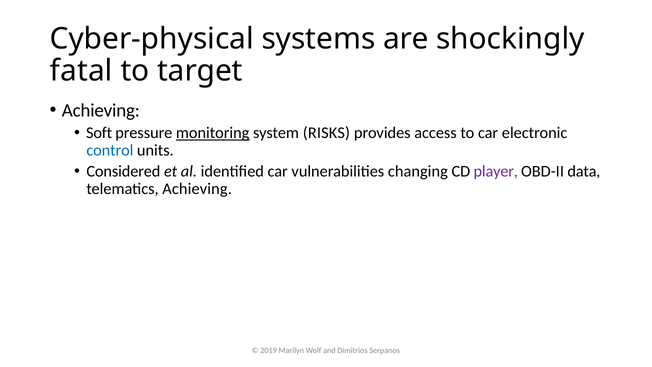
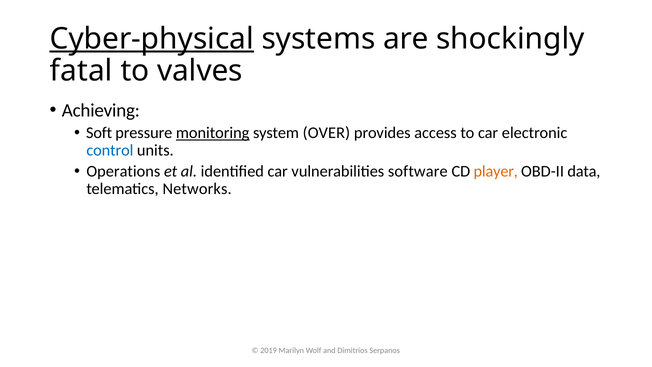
Cyber-physical underline: none -> present
target: target -> valves
RISKS: RISKS -> OVER
Considered: Considered -> Operations
changing: changing -> software
player colour: purple -> orange
telematics Achieving: Achieving -> Networks
